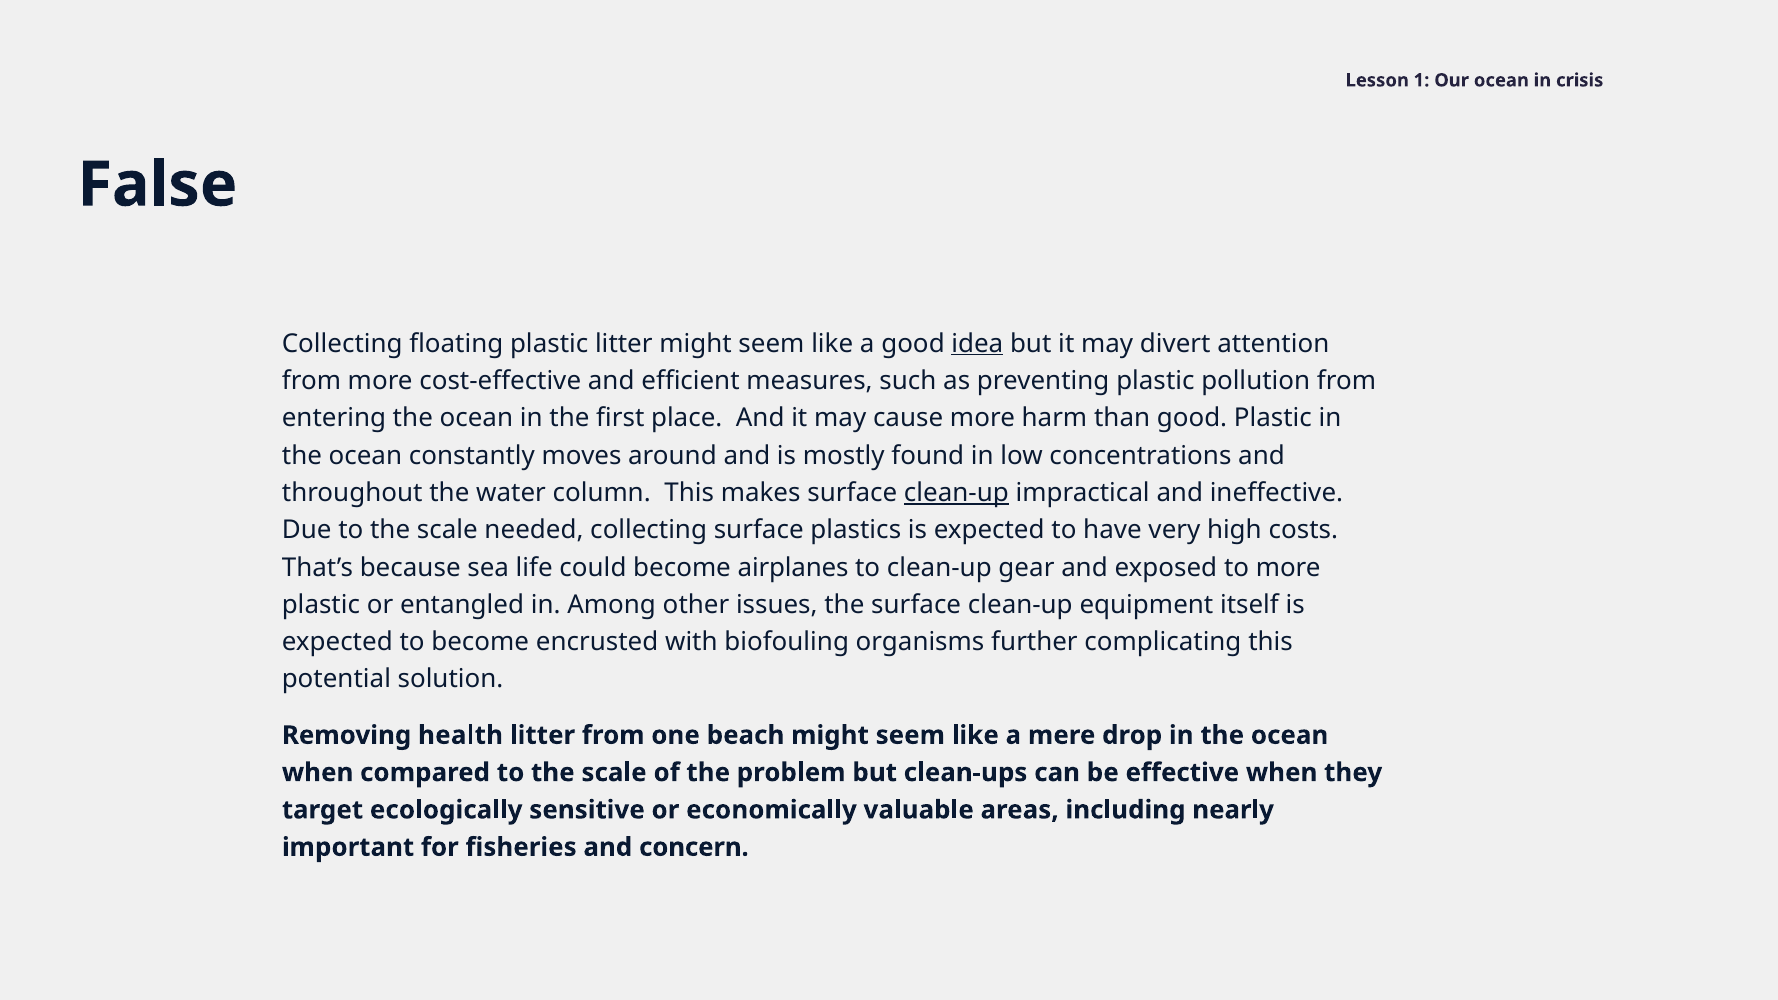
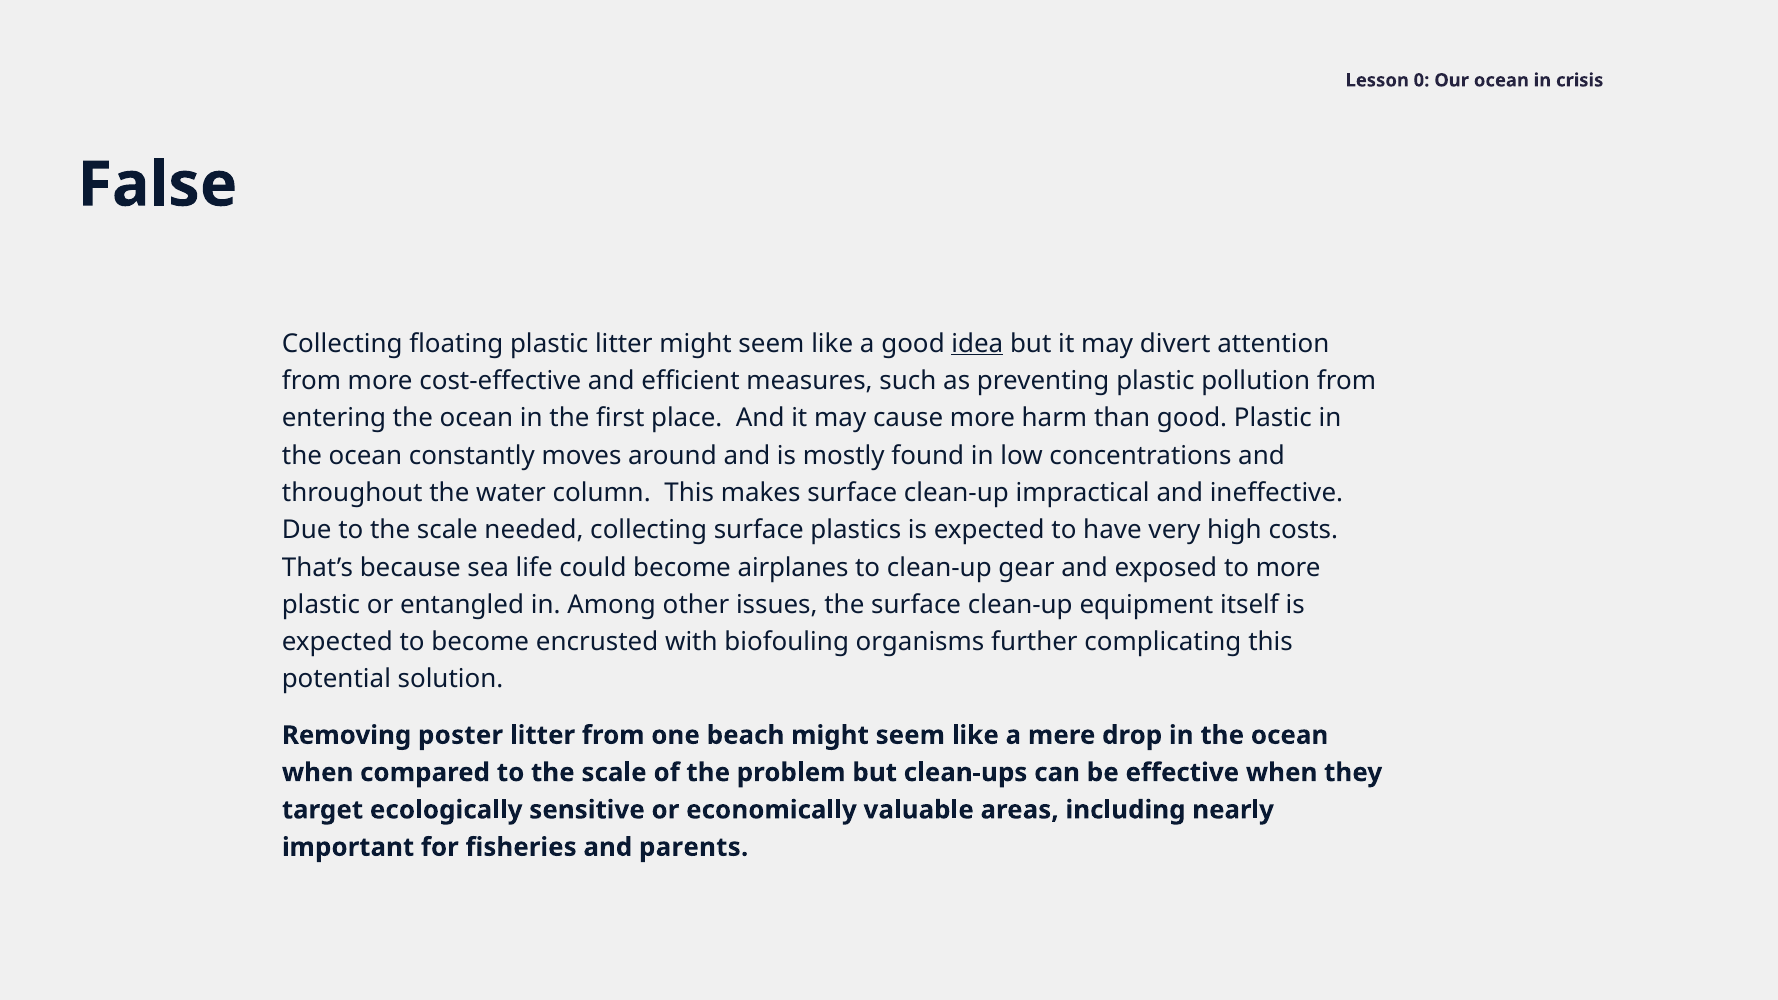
1: 1 -> 0
clean-up at (956, 493) underline: present -> none
health: health -> poster
concern: concern -> parents
